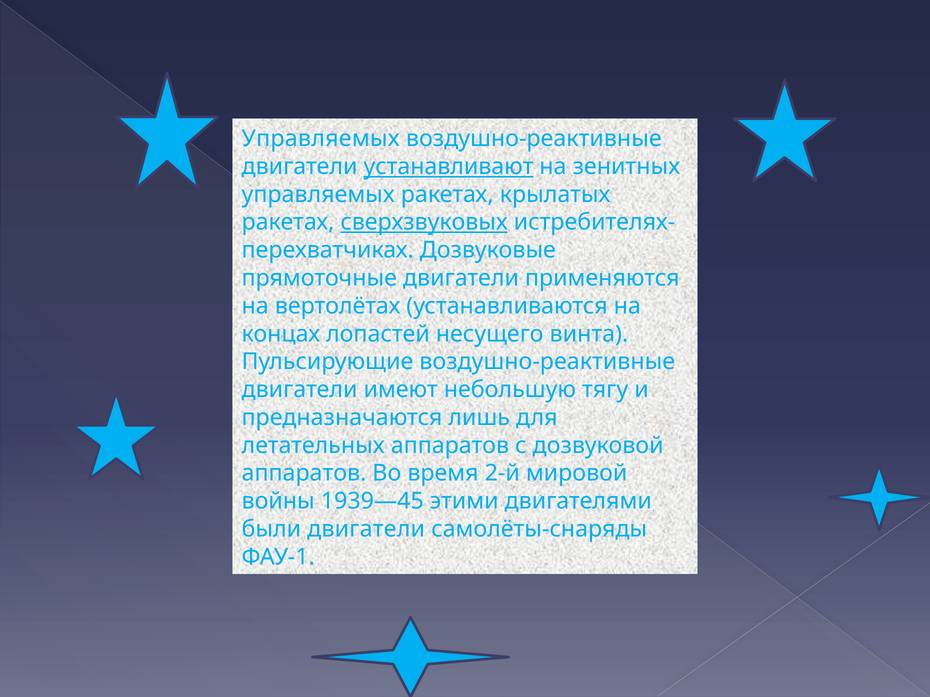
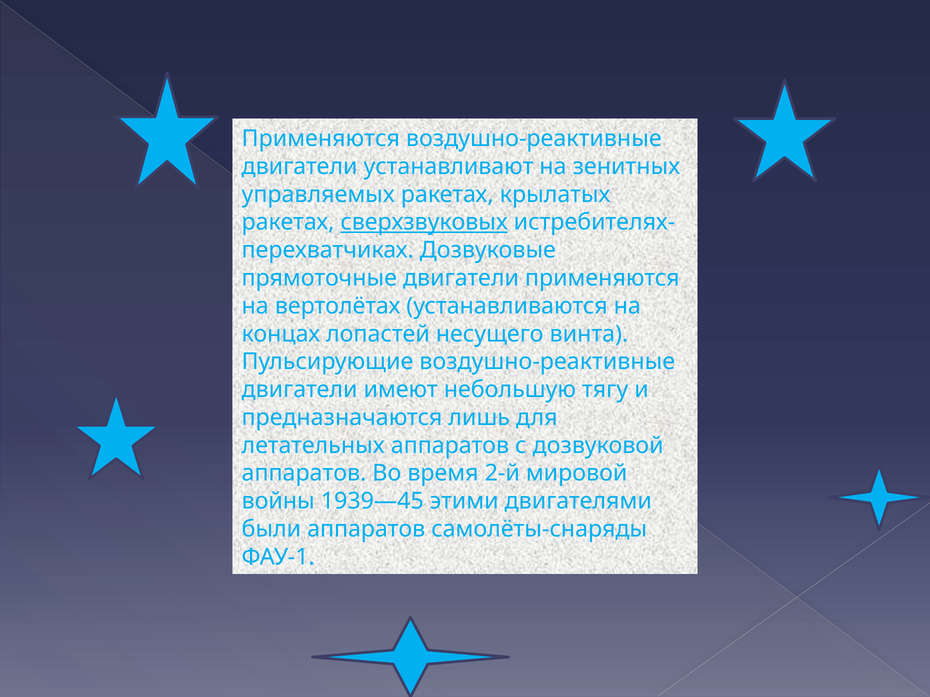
Управляемых at (321, 139): Управляемых -> Применяются
устанавливают underline: present -> none
были двигатели: двигатели -> аппаратов
